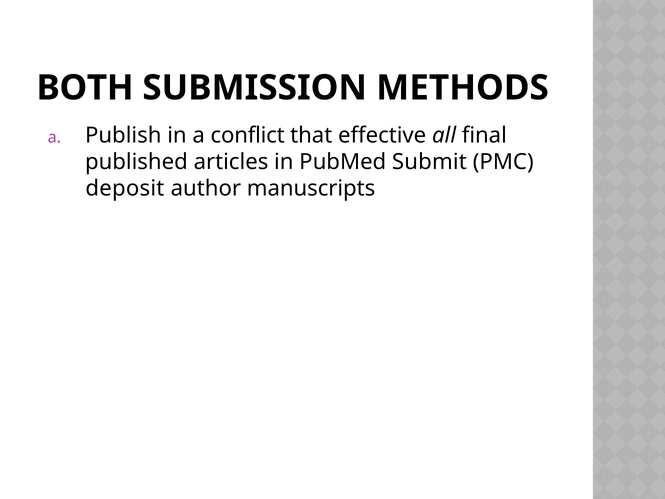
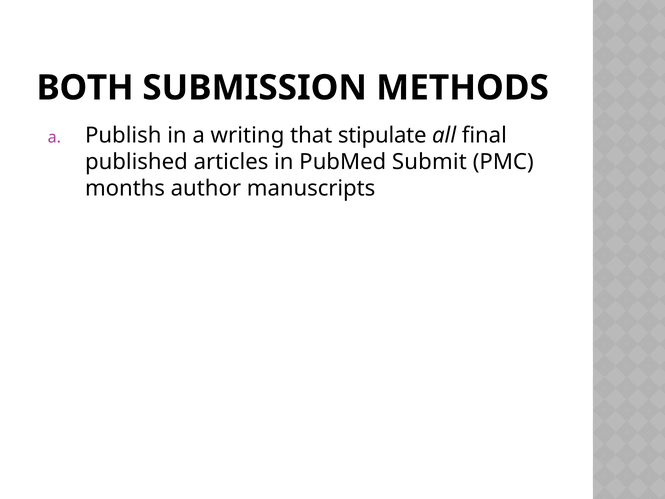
conflict: conflict -> writing
effective: effective -> stipulate
deposit: deposit -> months
